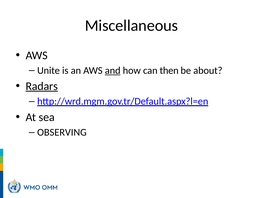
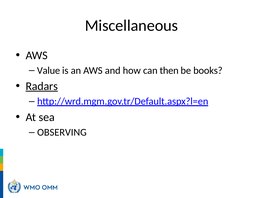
Unite: Unite -> Value
and underline: present -> none
about: about -> books
